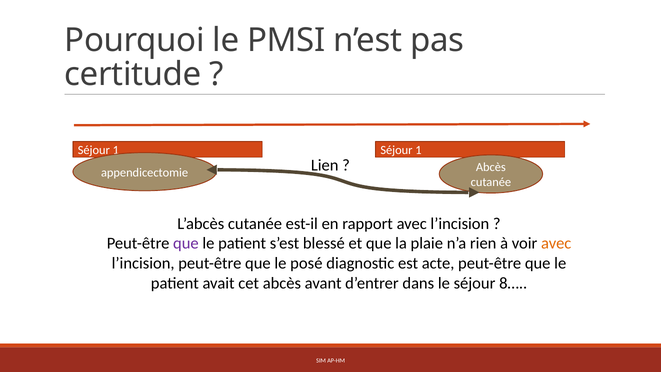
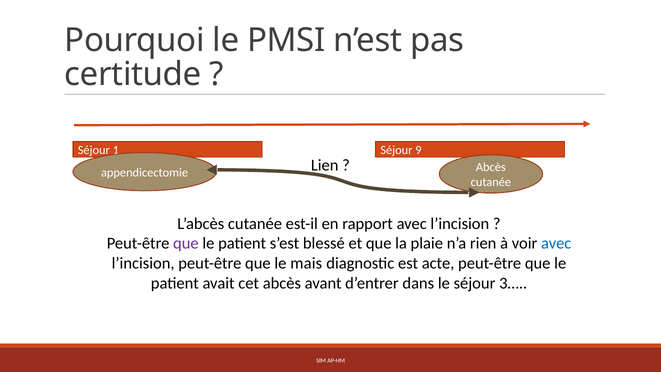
1 at (418, 150): 1 -> 9
avec at (556, 243) colour: orange -> blue
posé: posé -> mais
8…: 8… -> 3…
